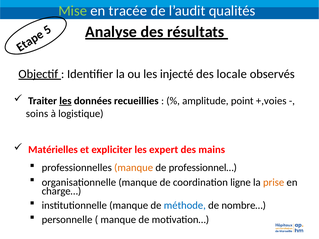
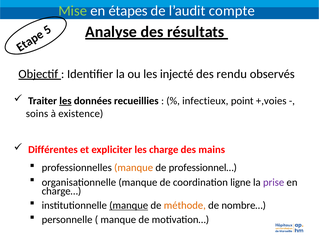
tracée: tracée -> étapes
qualités: qualités -> compte
locale: locale -> rendu
amplitude: amplitude -> infectieux
logistique: logistique -> existence
Matérielles: Matérielles -> Différentes
expert: expert -> charge
prise colour: orange -> purple
manque at (129, 206) underline: none -> present
méthode colour: blue -> orange
